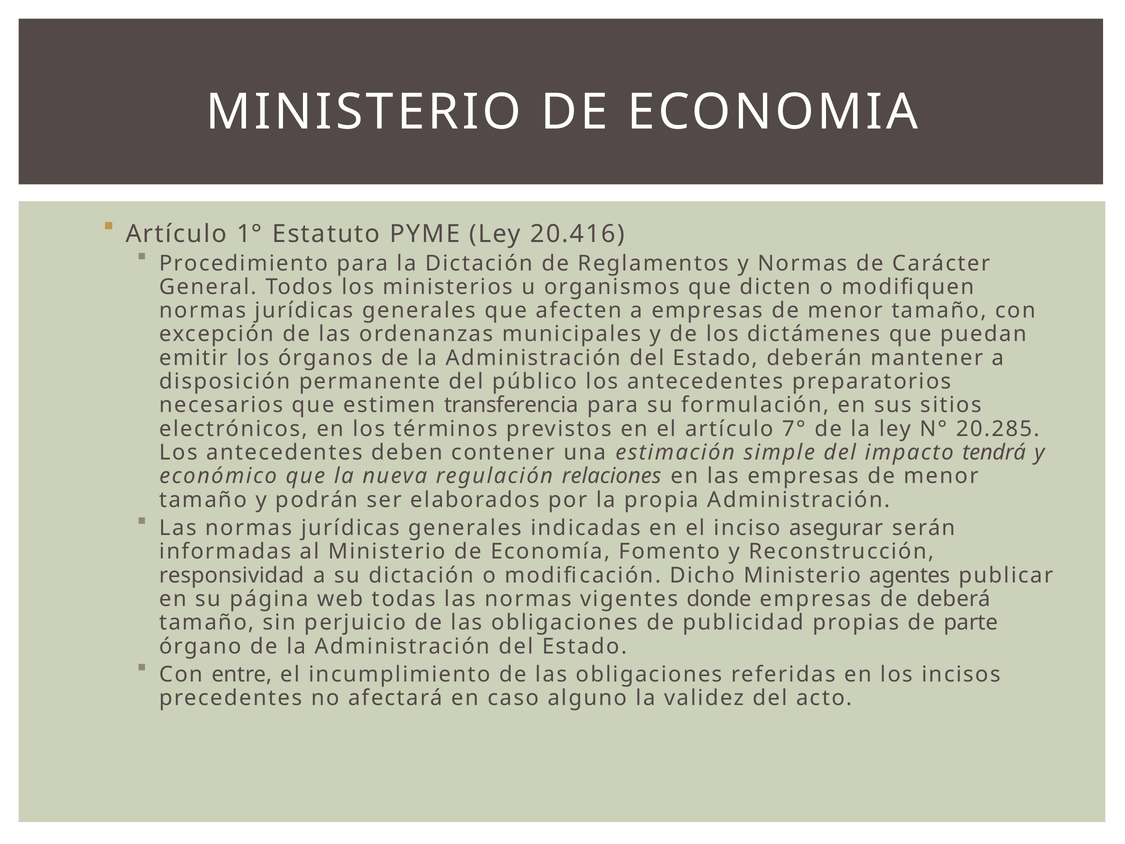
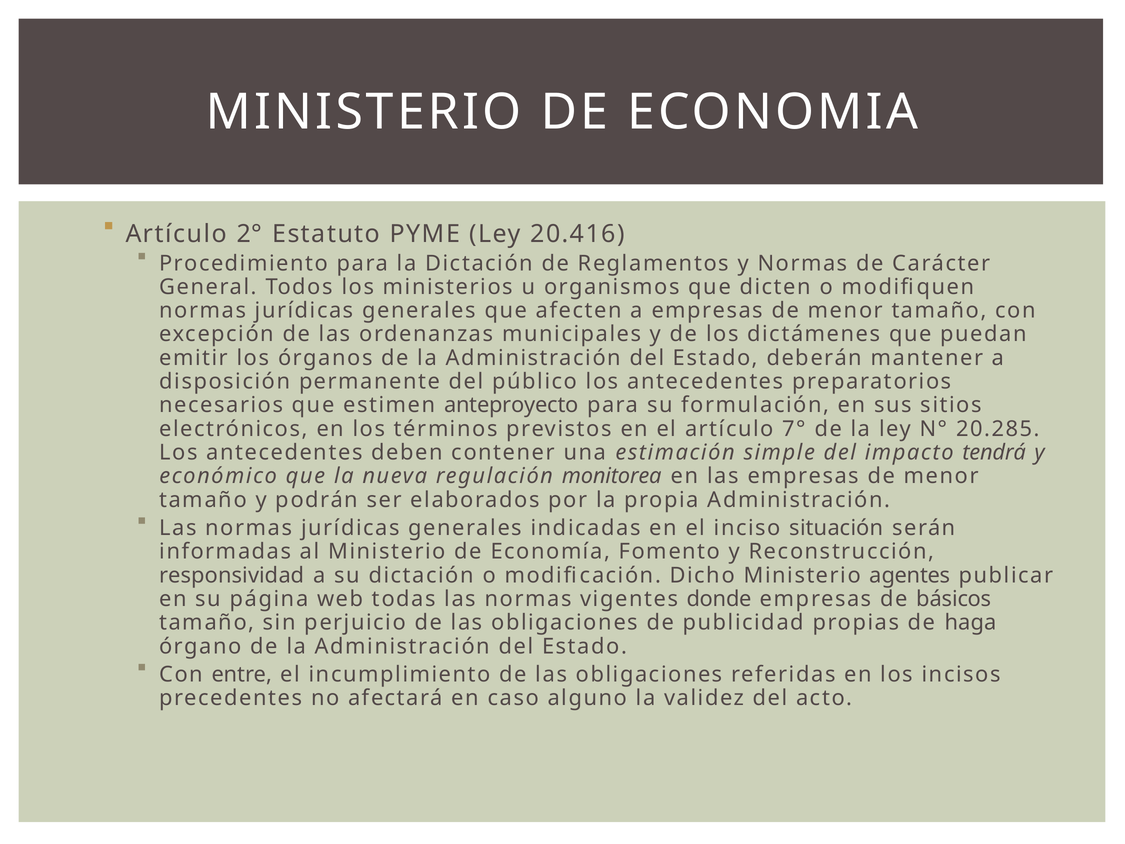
1°: 1° -> 2°
transferencia: transferencia -> anteproyecto
relaciones: relaciones -> monitorea
asegurar: asegurar -> situación
deberá: deberá -> básicos
parte: parte -> haga
